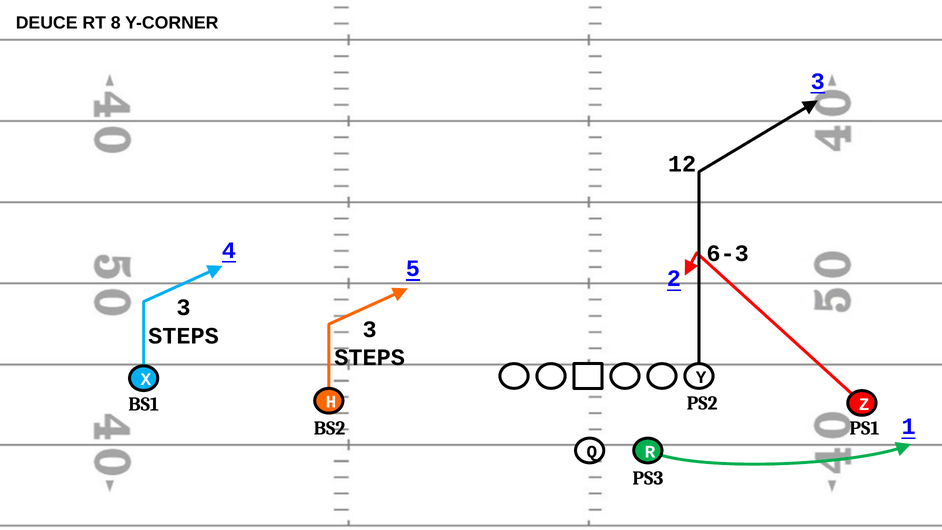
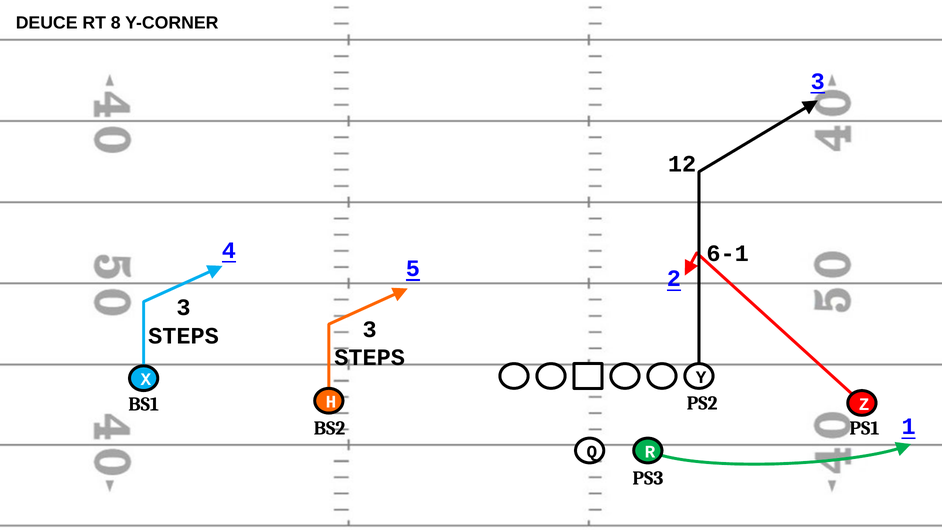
6-3: 6-3 -> 6-1
